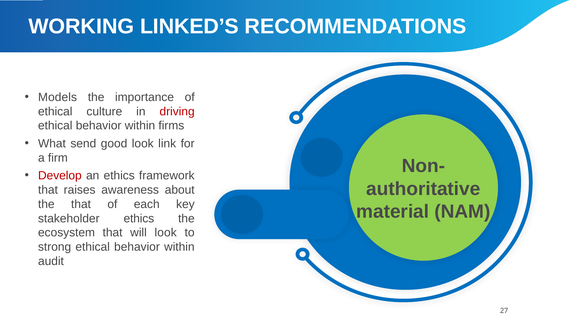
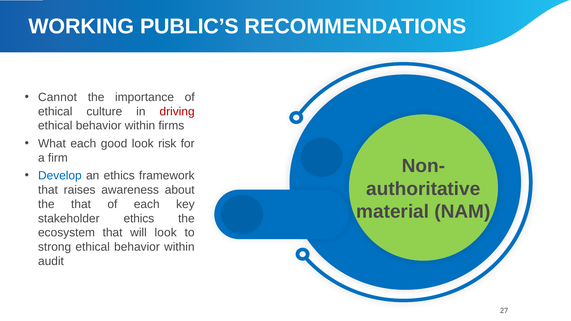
LINKED’S: LINKED’S -> PUBLIC’S
Models: Models -> Cannot
What send: send -> each
link: link -> risk
Develop colour: red -> blue
